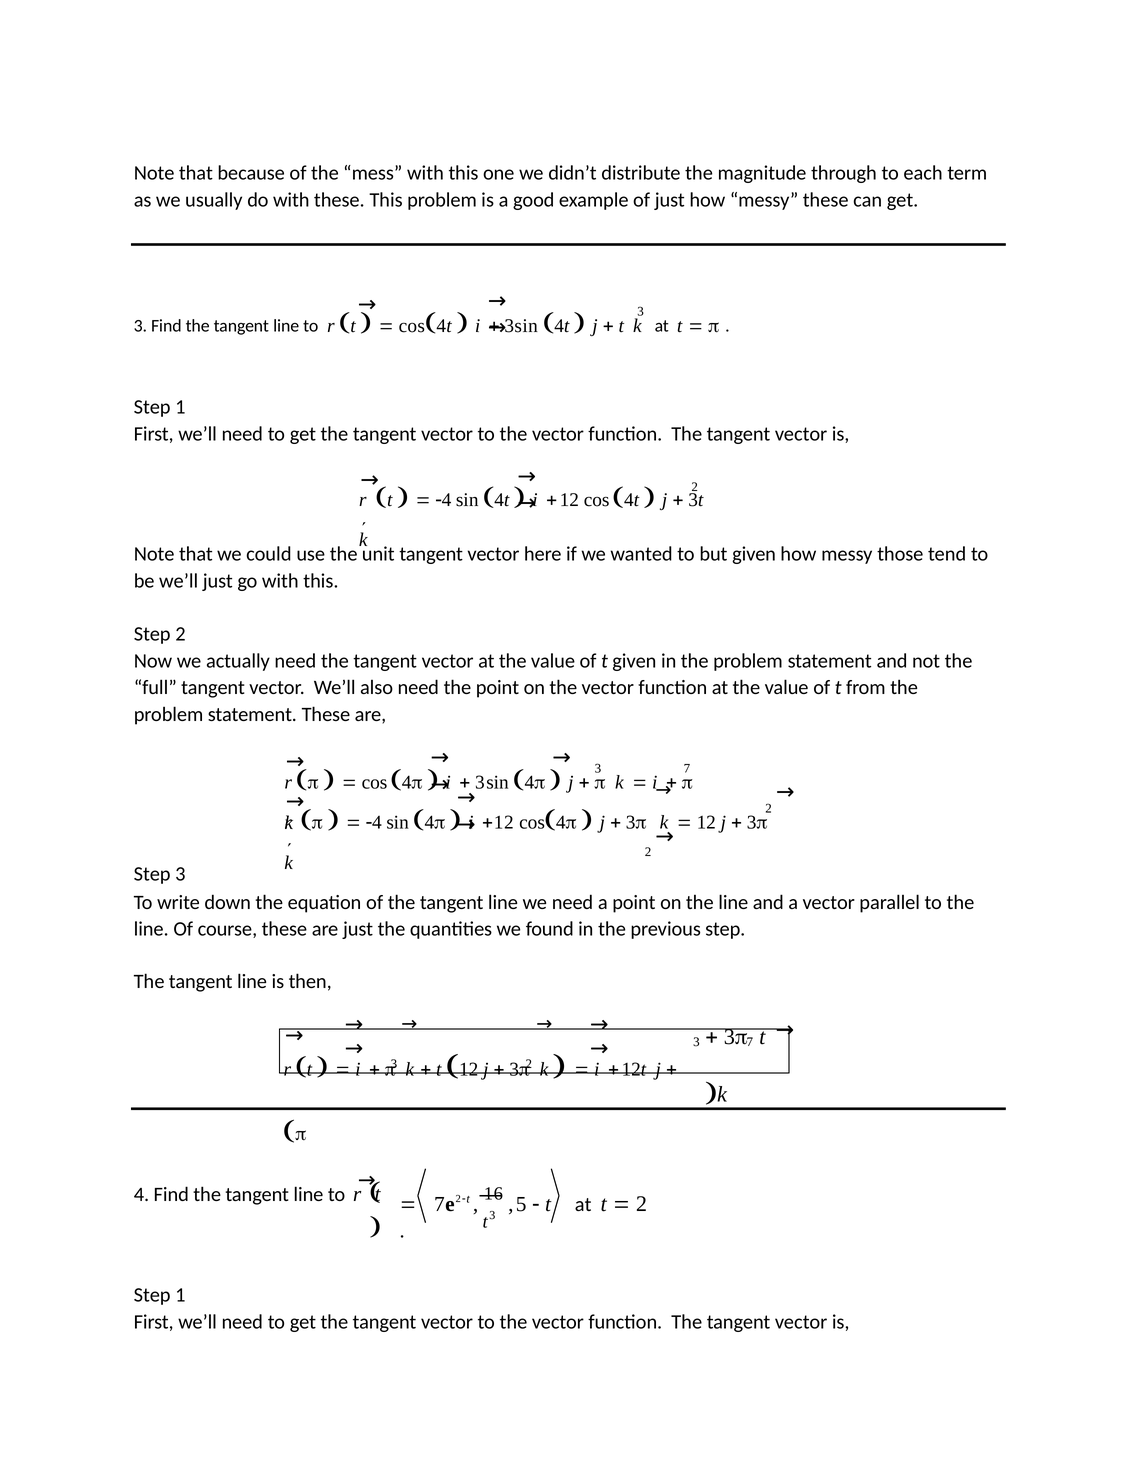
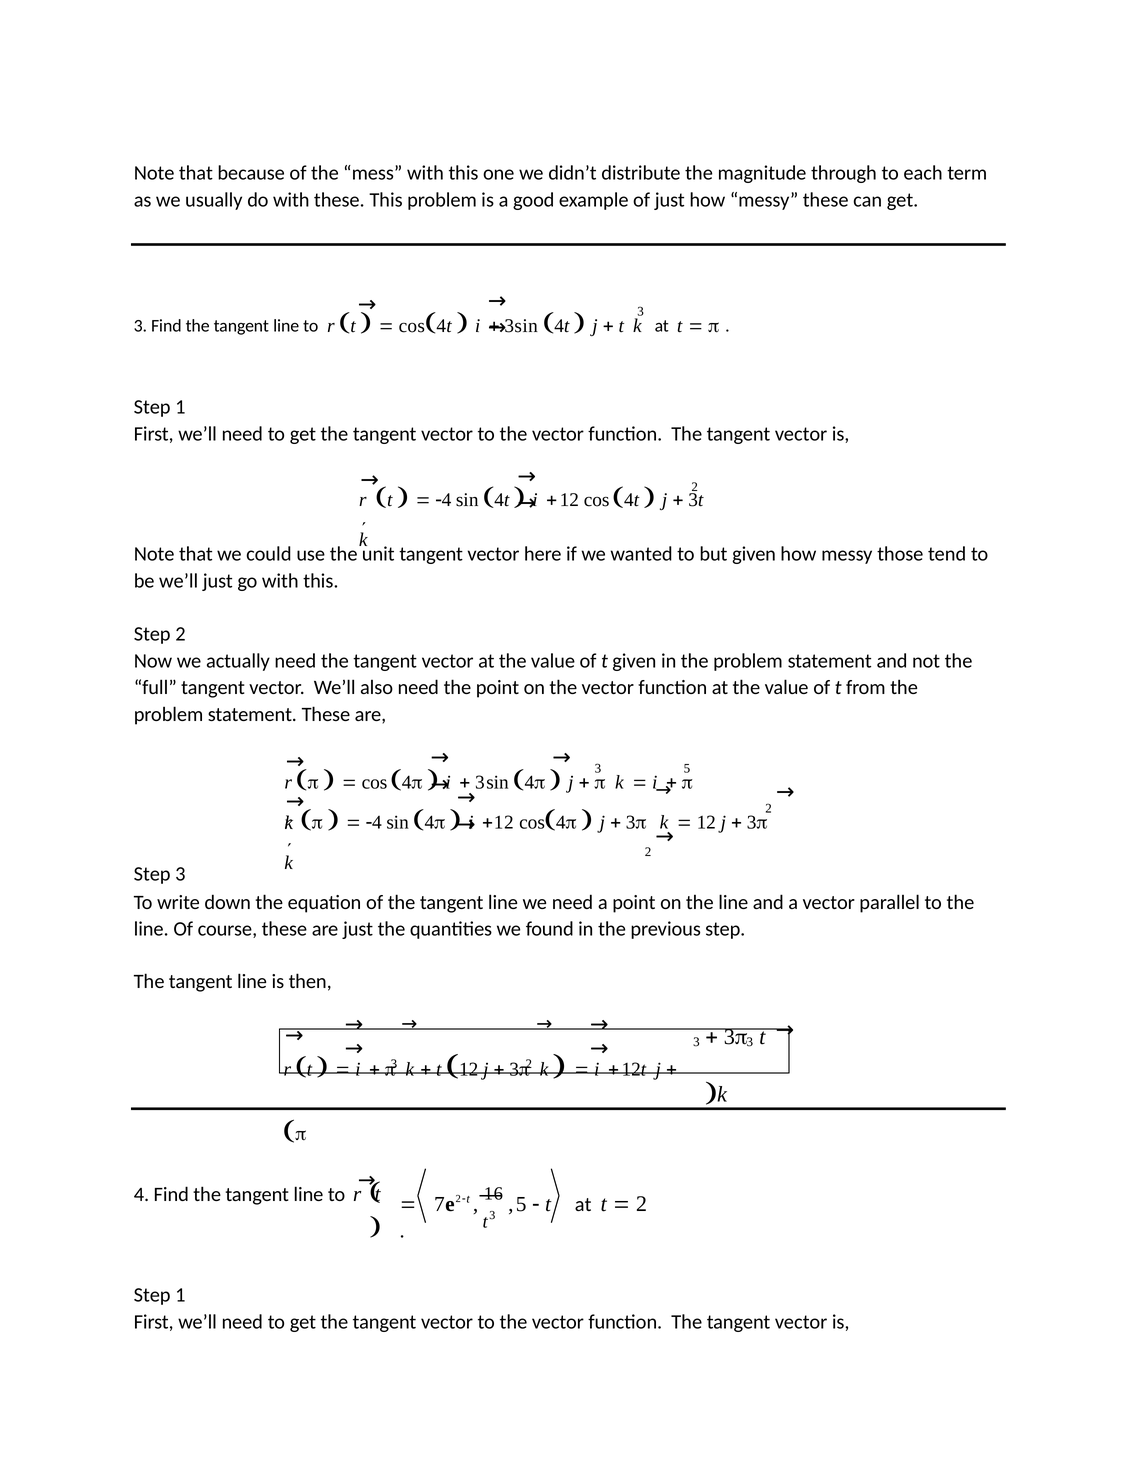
7 at (687, 768): 7 -> 5
7 at (750, 1042): 7 -> 3
